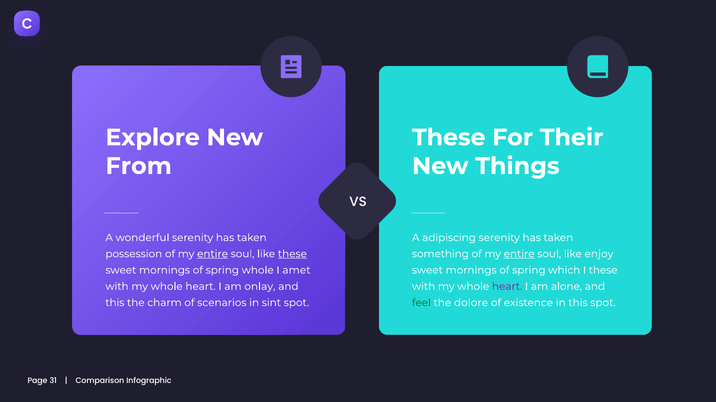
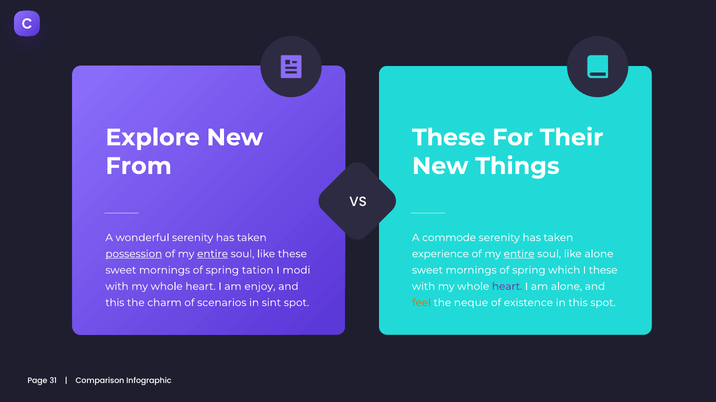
adipiscing: adipiscing -> commode
possession underline: none -> present
these at (292, 254) underline: present -> none
something: something -> experience
like enjoy: enjoy -> alone
spring whole: whole -> tation
amet: amet -> modi
onlay: onlay -> enjoy
feel colour: green -> orange
dolore: dolore -> neque
